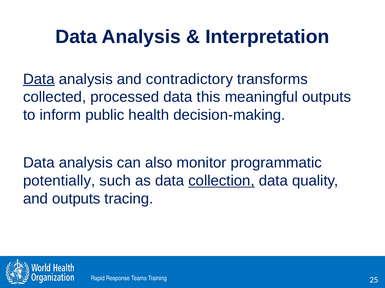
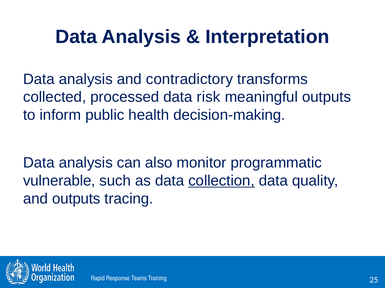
Data at (39, 79) underline: present -> none
this: this -> risk
potentially: potentially -> vulnerable
